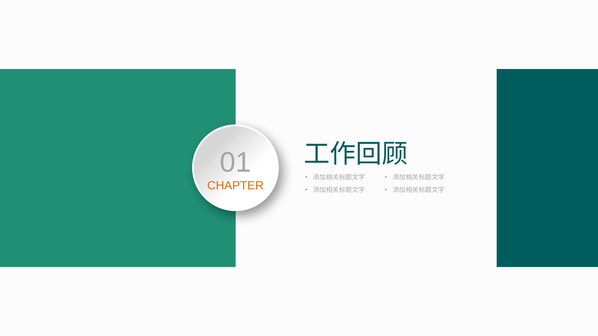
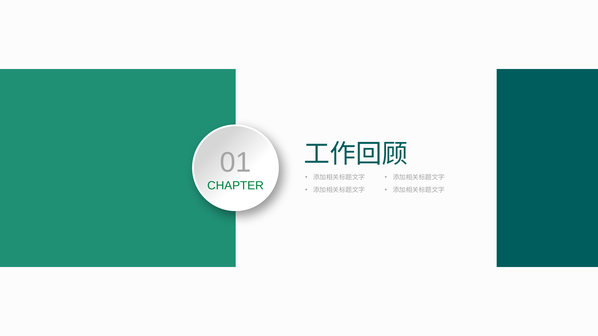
CHAPTER colour: orange -> green
